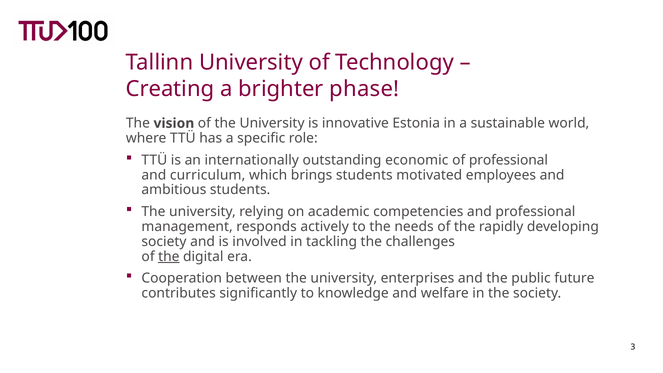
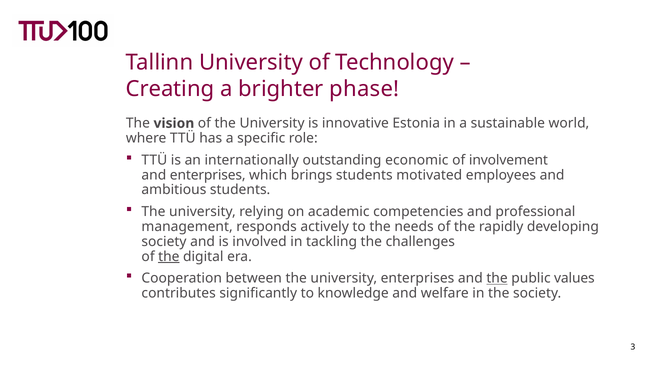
of professional: professional -> involvement
and curriculum: curriculum -> enterprises
the at (497, 278) underline: none -> present
future: future -> values
